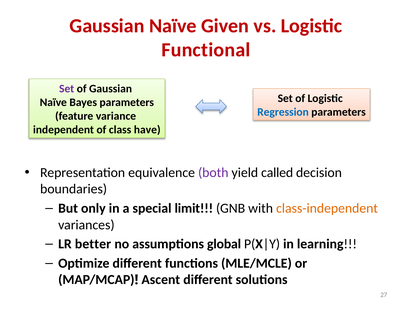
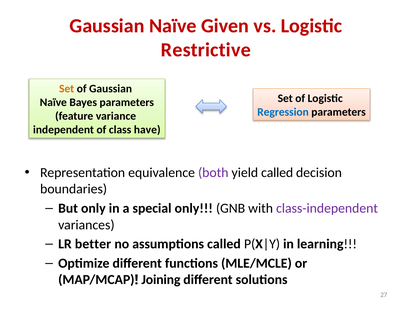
Functional: Functional -> Restrictive
Set at (67, 89) colour: purple -> orange
special limit: limit -> only
class-independent colour: orange -> purple
assumptions global: global -> called
Ascent: Ascent -> Joining
